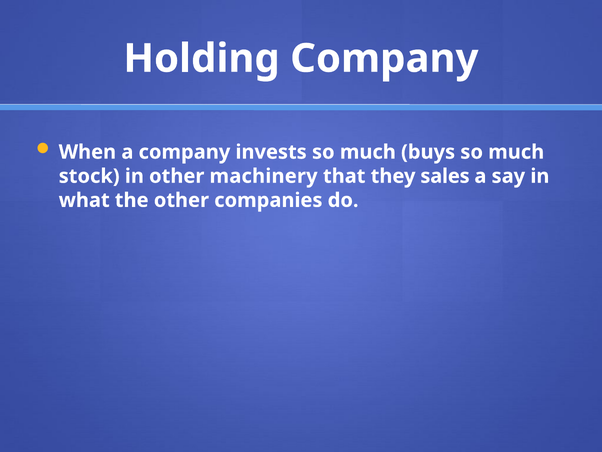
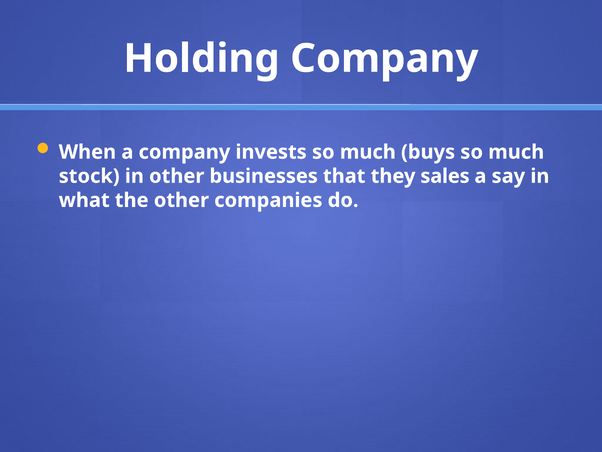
machinery: machinery -> businesses
